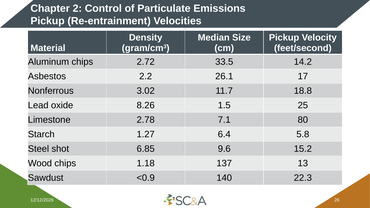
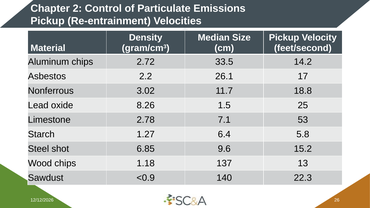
80: 80 -> 53
